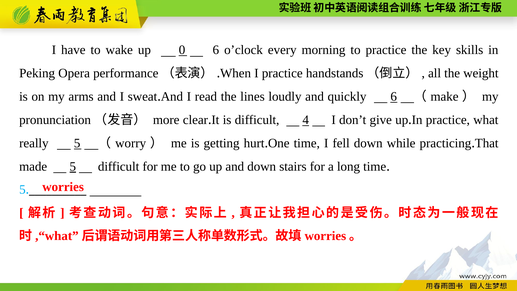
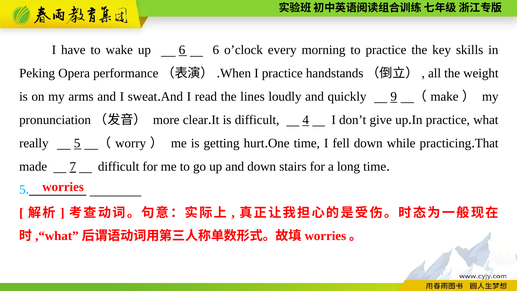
up 0: 0 -> 6
quickly 6: 6 -> 9
made 5: 5 -> 7
